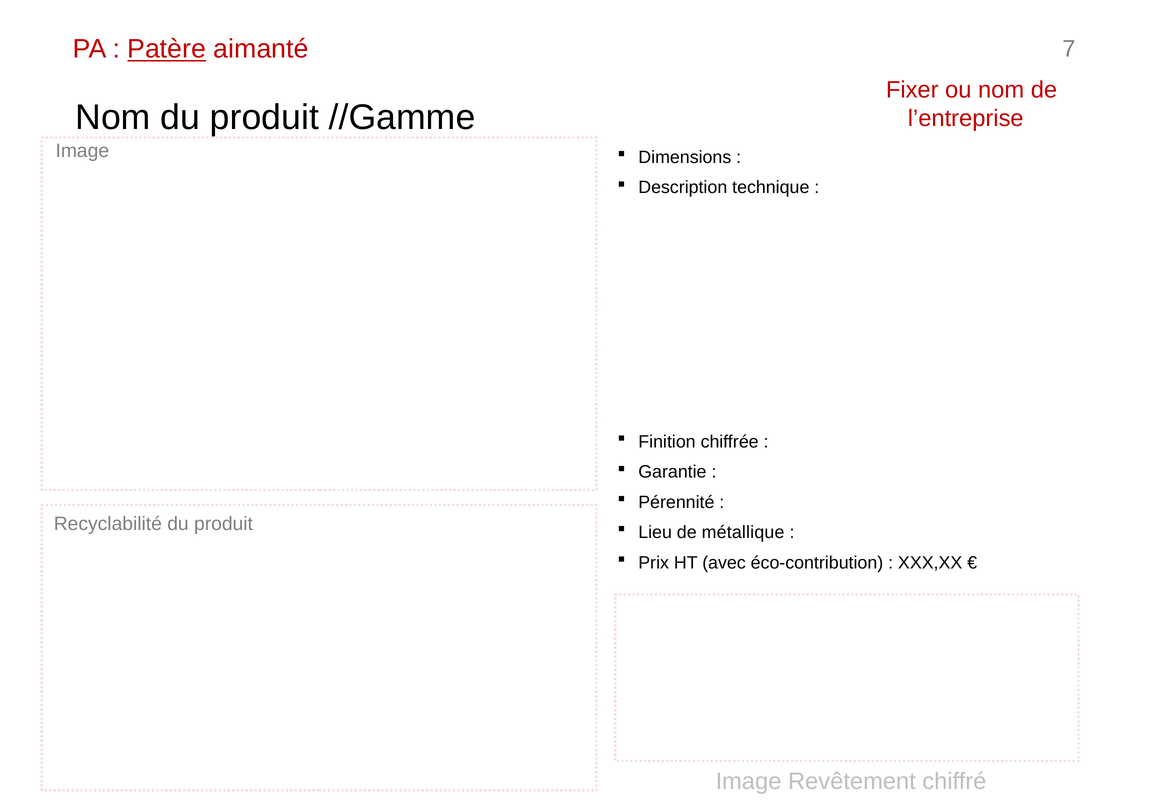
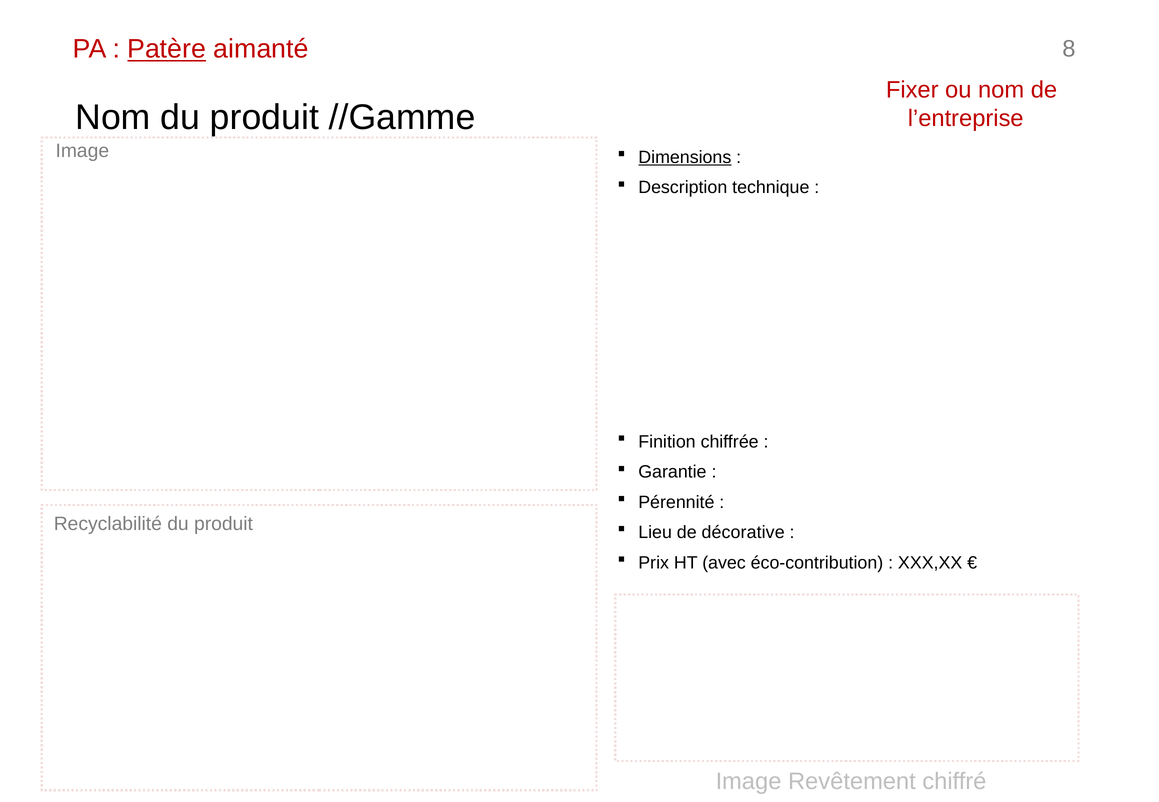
7: 7 -> 8
Dimensions underline: none -> present
métallique: métallique -> décorative
